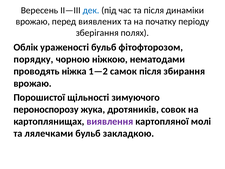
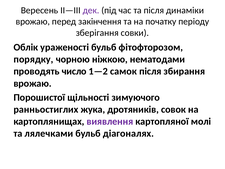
дек colour: blue -> purple
виявлених: виявлених -> закінчення
полях: полях -> совки
ніжка: ніжка -> число
пероноспорозу: пероноспорозу -> ранньостиглих
закладкою: закладкою -> діагоналях
